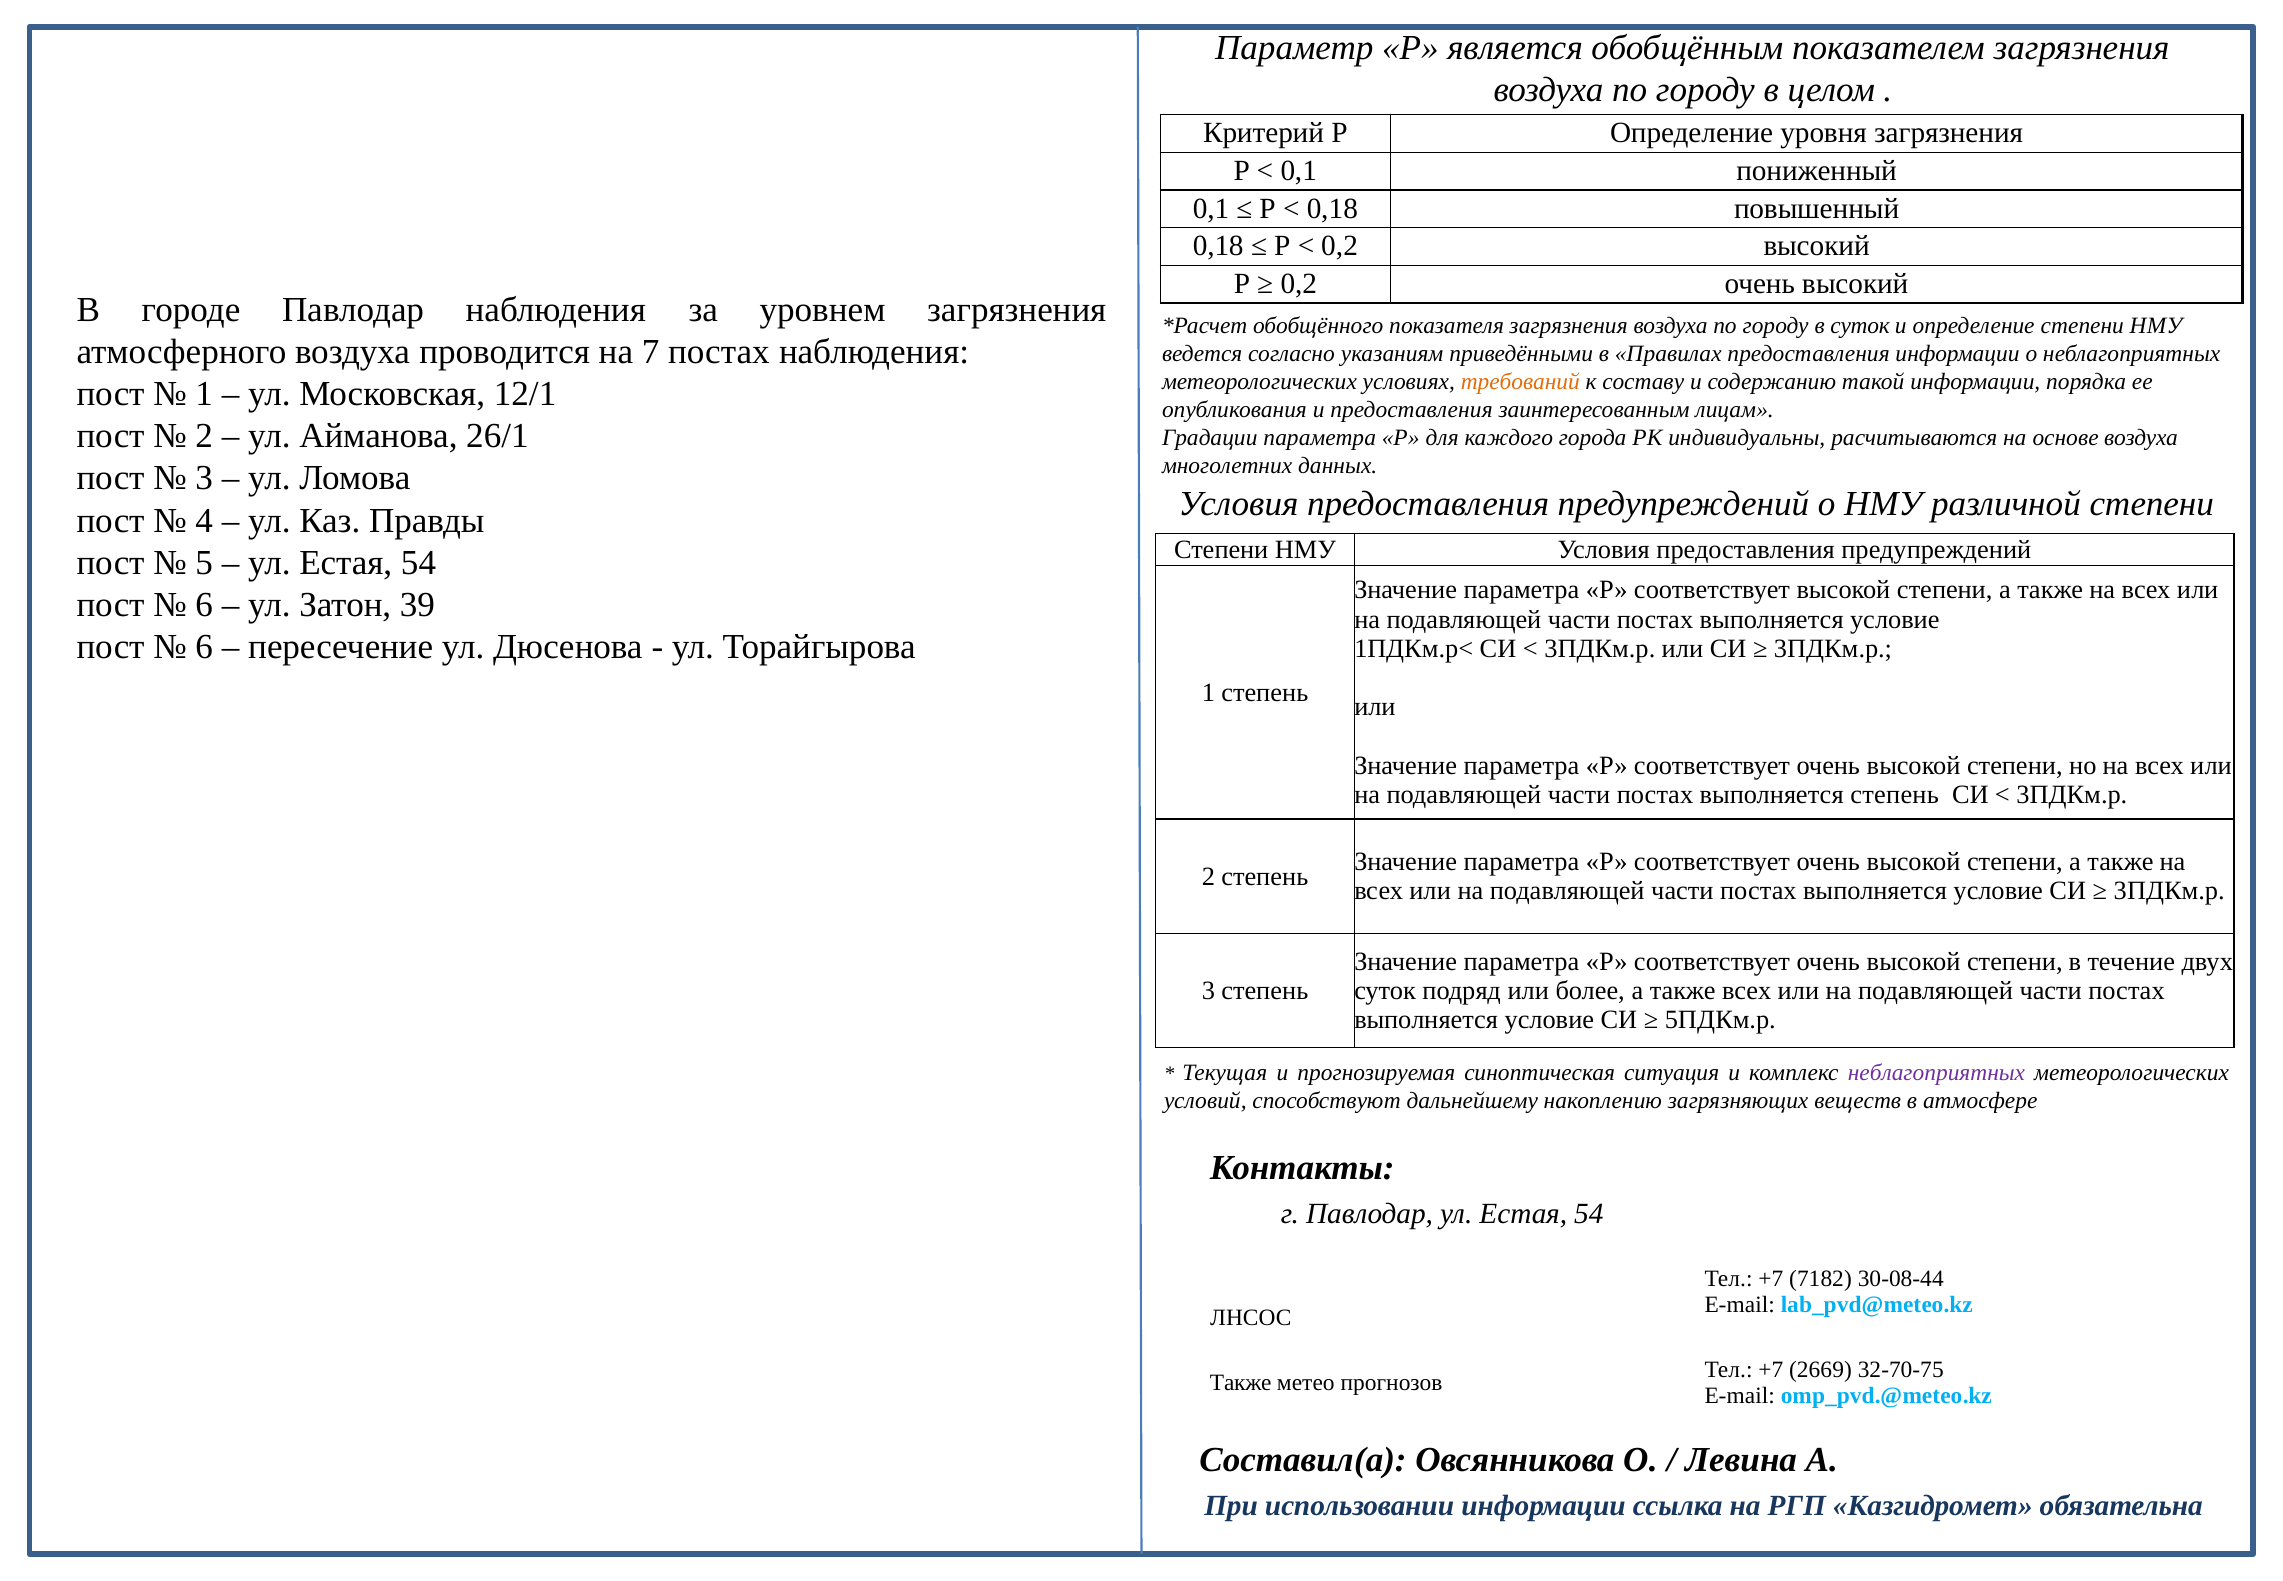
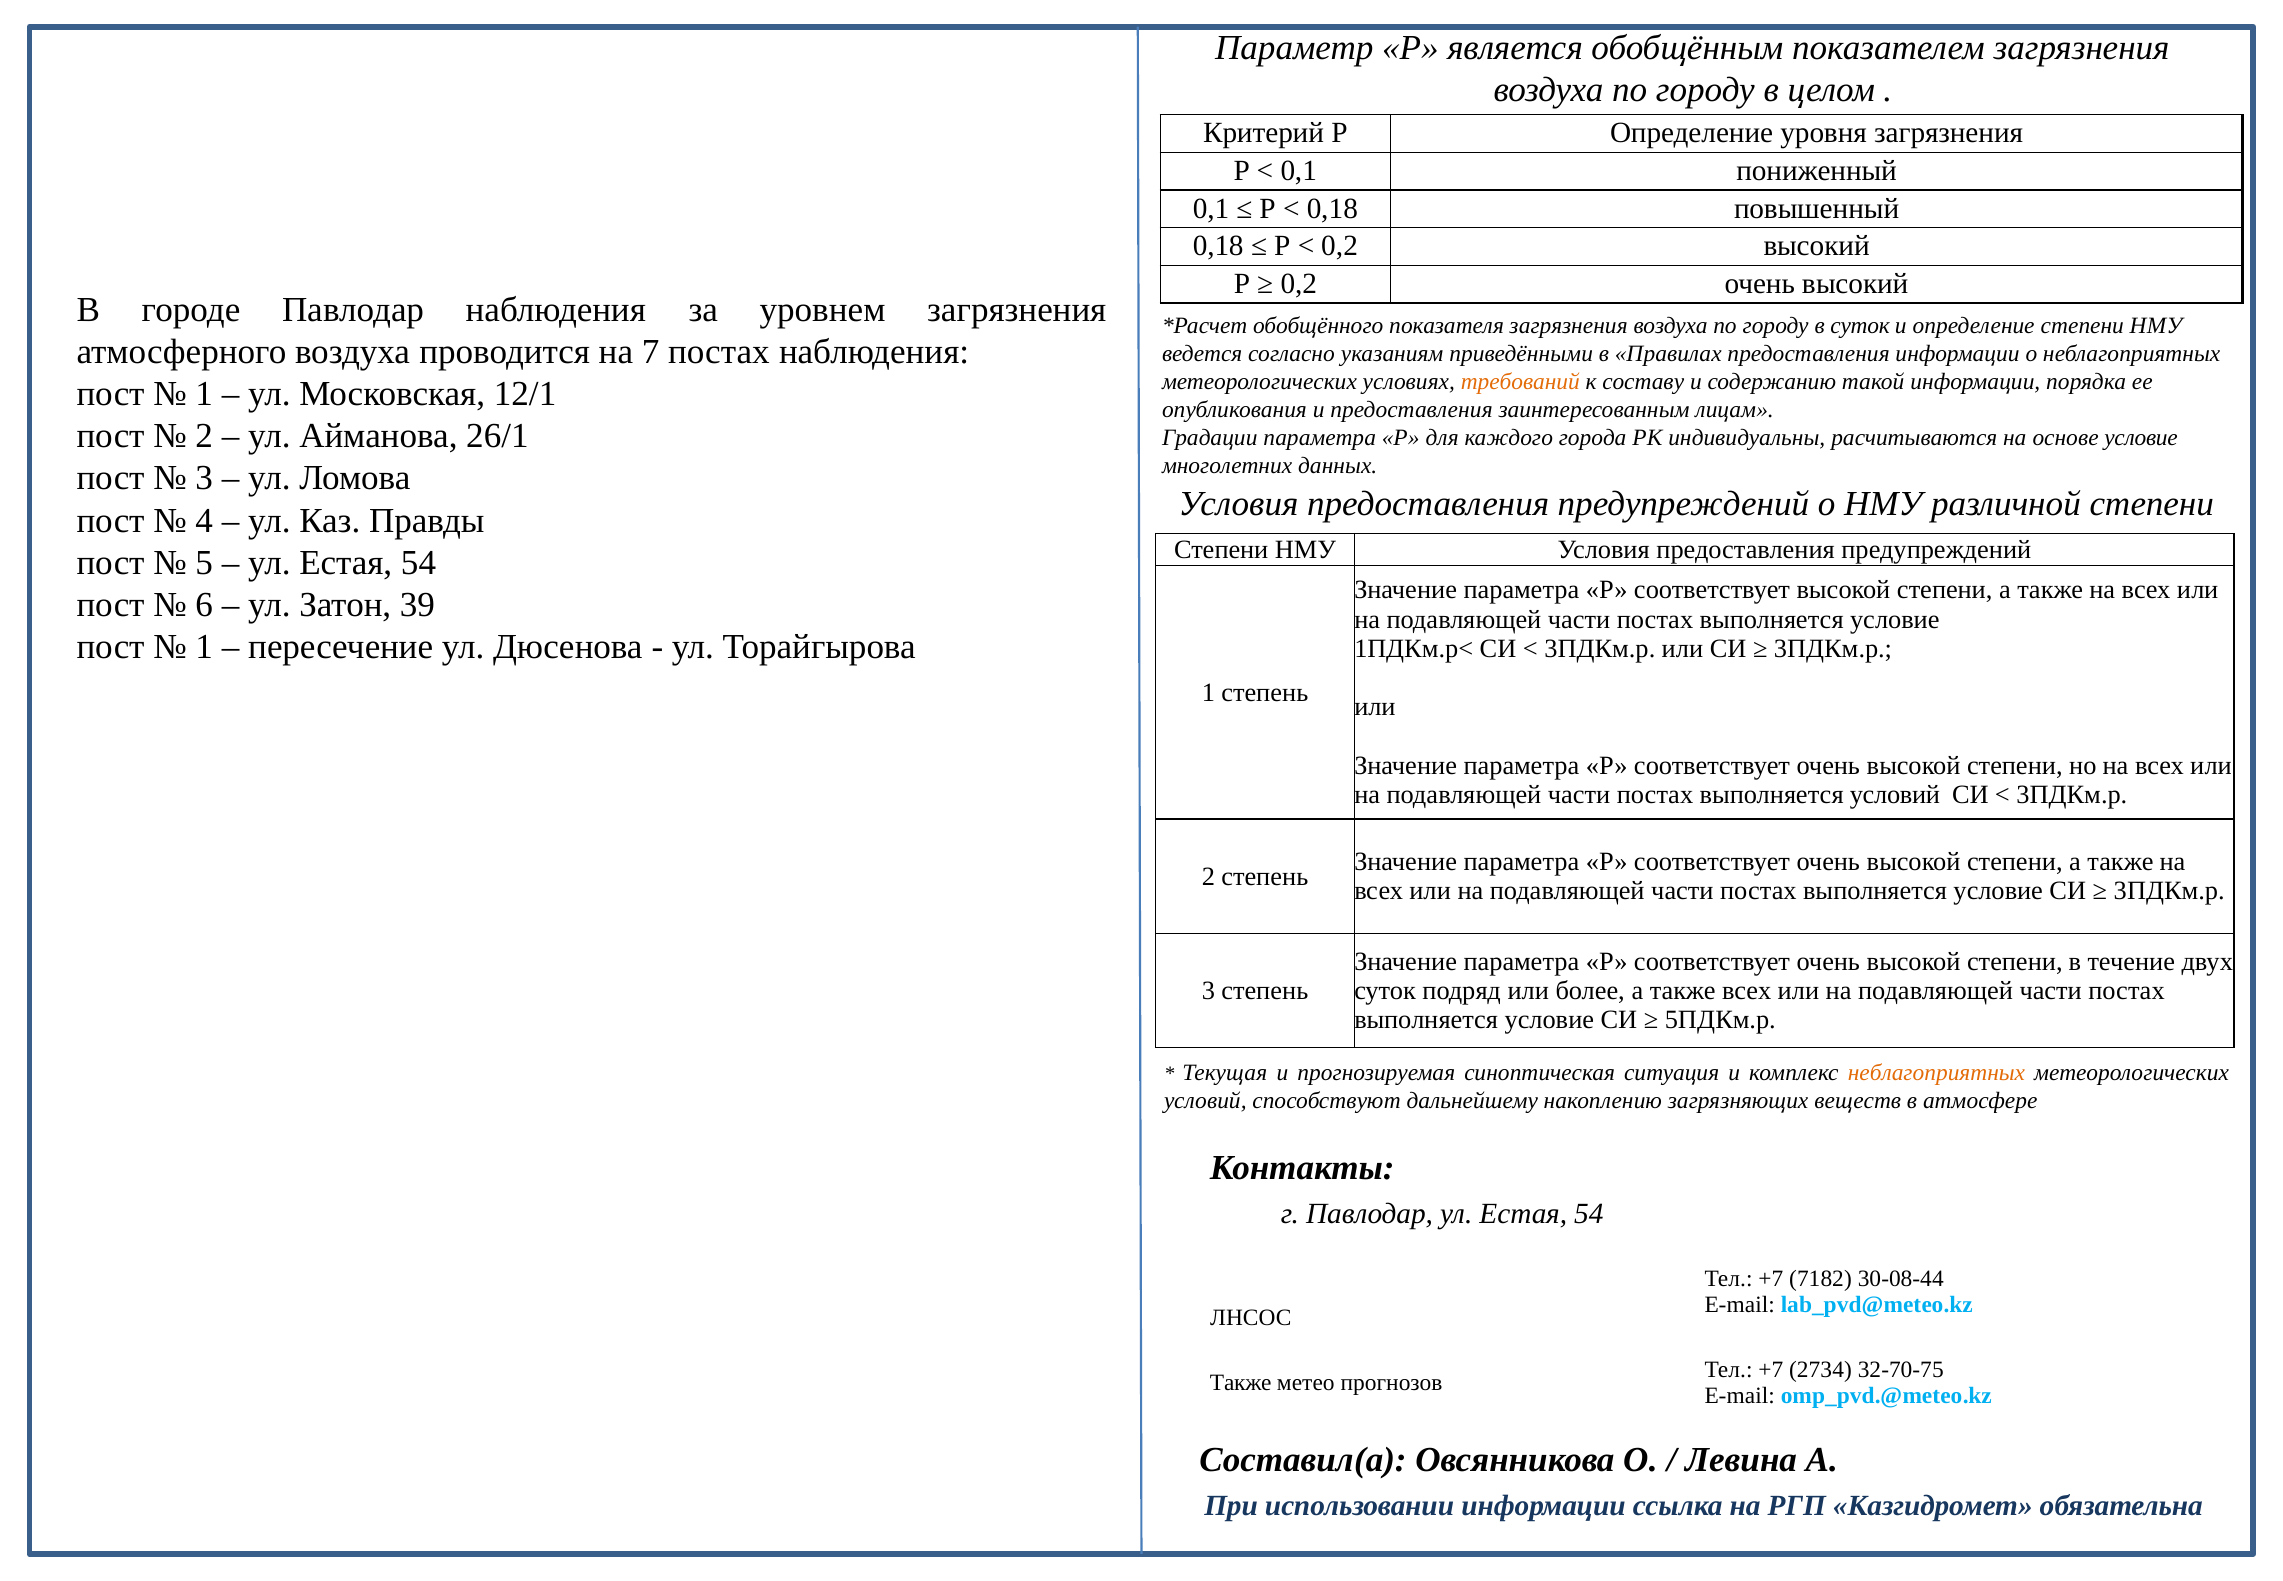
основе воздуха: воздуха -> условие
6 at (204, 647): 6 -> 1
выполняется степень: степень -> условий
неблагоприятных at (1936, 1073) colour: purple -> orange
2669: 2669 -> 2734
